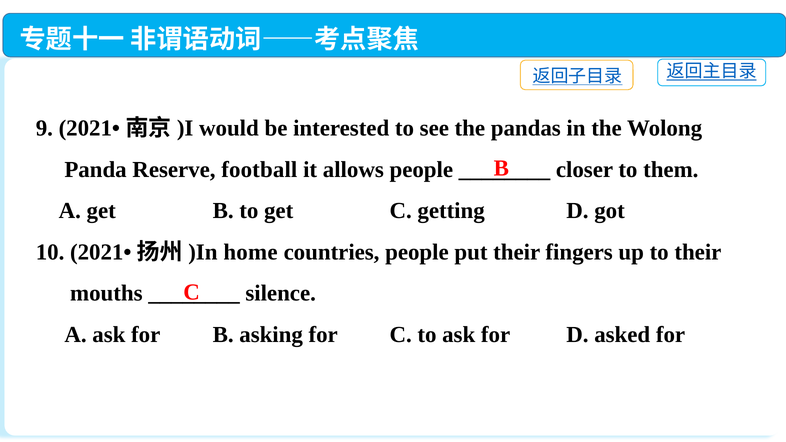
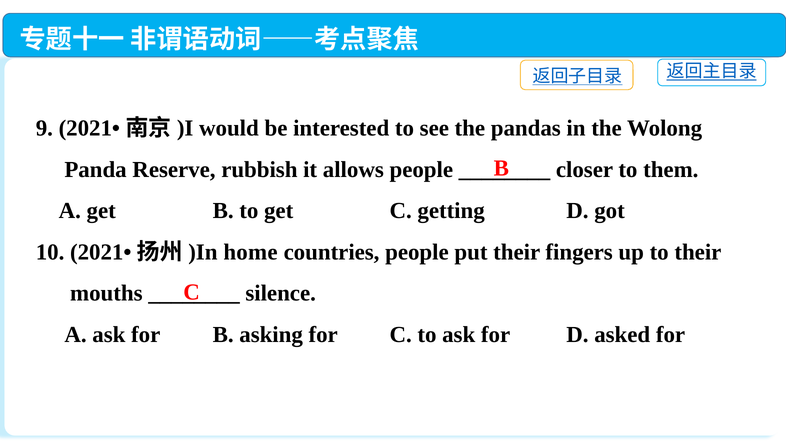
football: football -> rubbish
